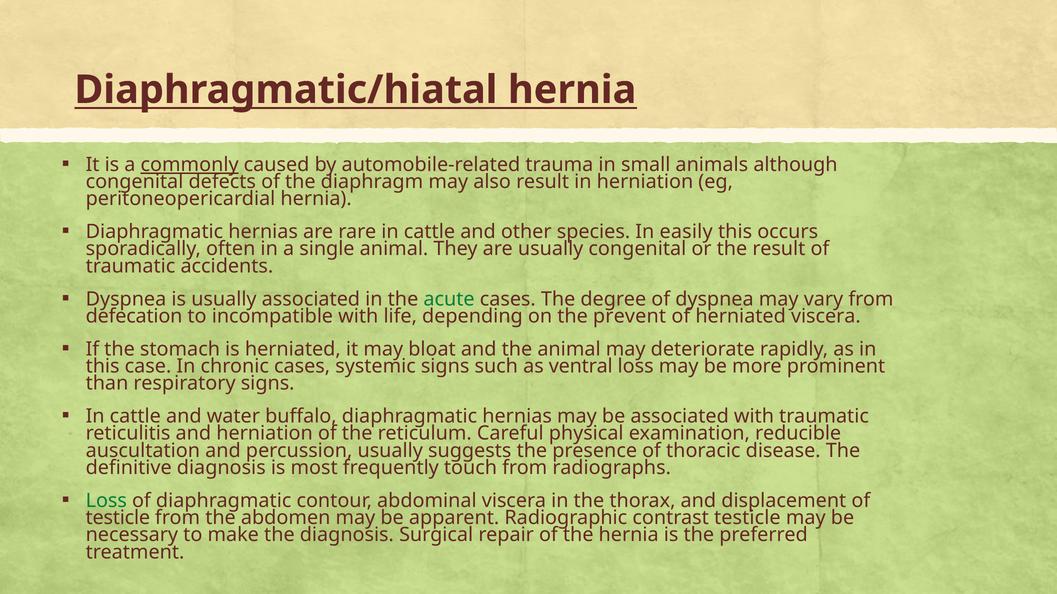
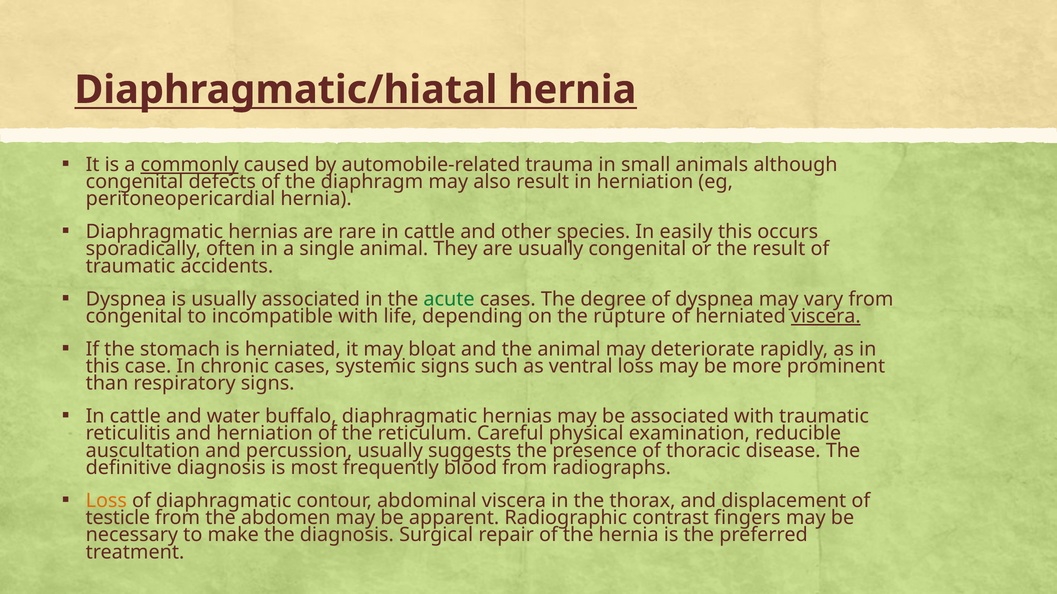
defecation at (134, 317): defecation -> congenital
prevent: prevent -> rupture
viscera at (826, 317) underline: none -> present
touch: touch -> blood
Loss at (106, 501) colour: green -> orange
contrast testicle: testicle -> fingers
